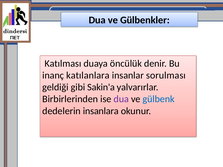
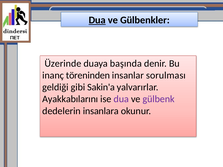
Dua at (97, 20) underline: none -> present
Katılması: Katılması -> Üzerinde
öncülük: öncülük -> başında
katılanlara: katılanlara -> töreninden
Birbirlerinden: Birbirlerinden -> Ayakkabılarını
gülbenk colour: blue -> purple
